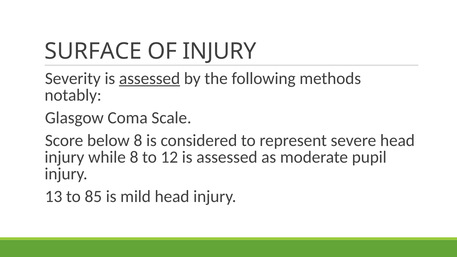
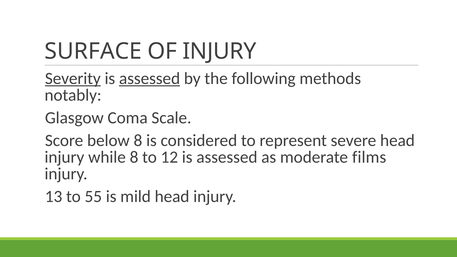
Severity underline: none -> present
pupil: pupil -> films
85: 85 -> 55
